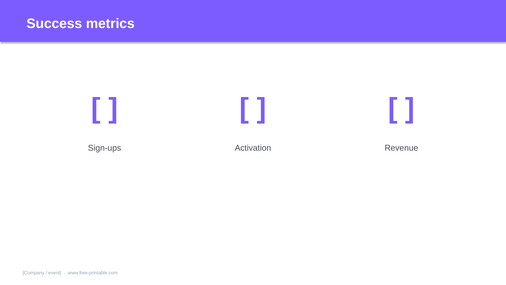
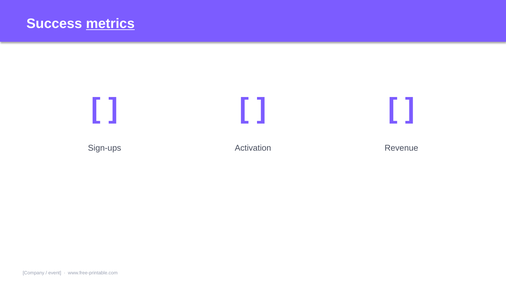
metrics underline: none -> present
